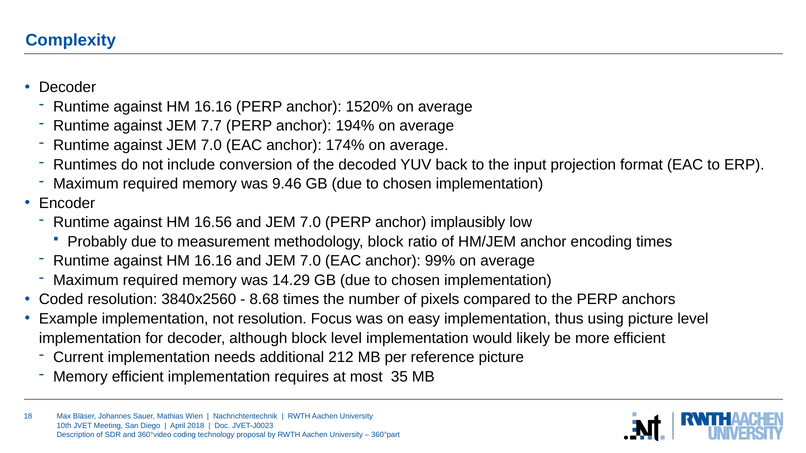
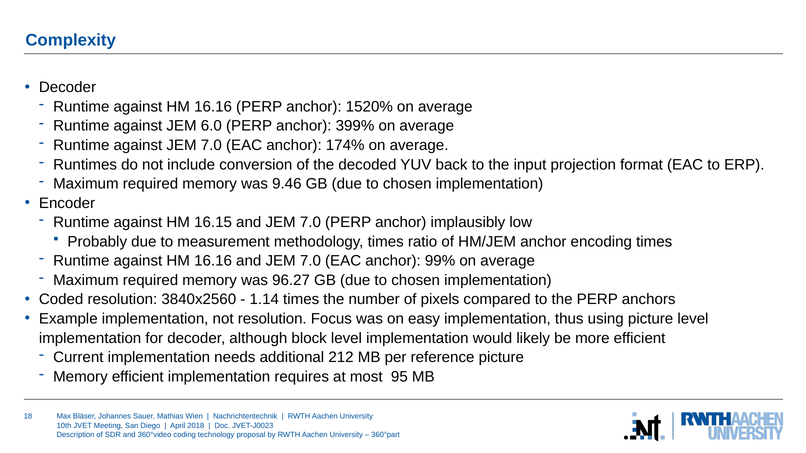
7.7: 7.7 -> 6.0
194%: 194% -> 399%
16.56: 16.56 -> 16.15
methodology block: block -> times
14.29: 14.29 -> 96.27
8.68: 8.68 -> 1.14
35: 35 -> 95
